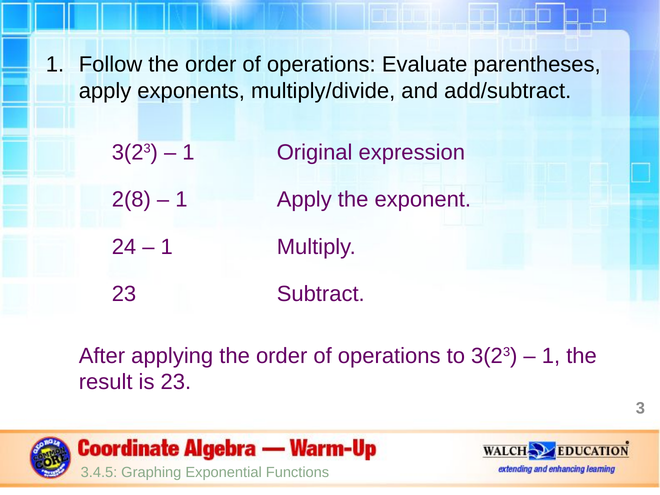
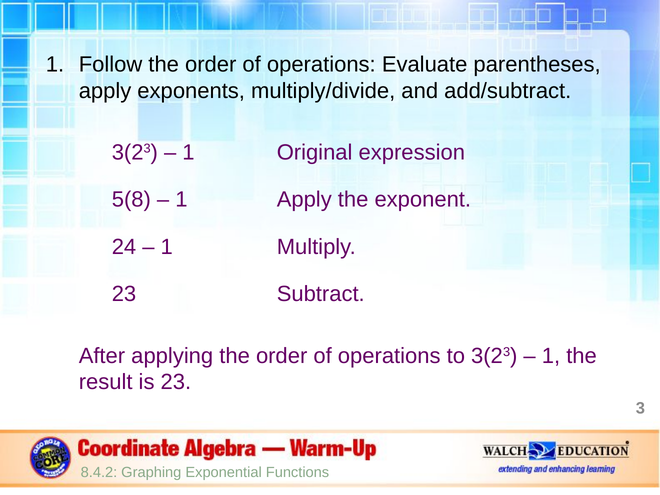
2(8: 2(8 -> 5(8
3.4.5: 3.4.5 -> 8.4.2
